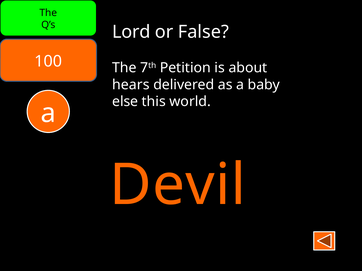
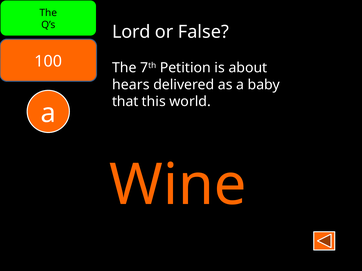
else: else -> that
Devil: Devil -> Wine
